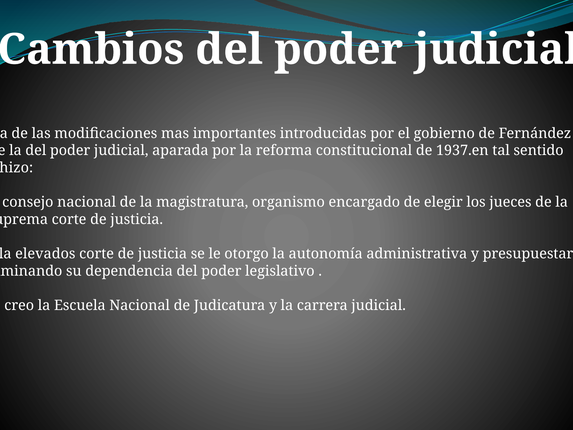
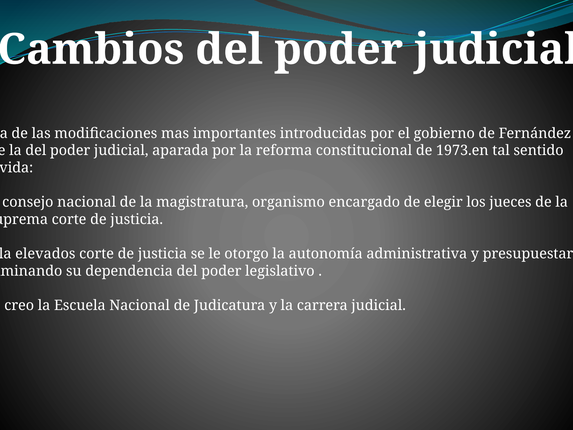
1937.en: 1937.en -> 1973.en
hizo: hizo -> vida
